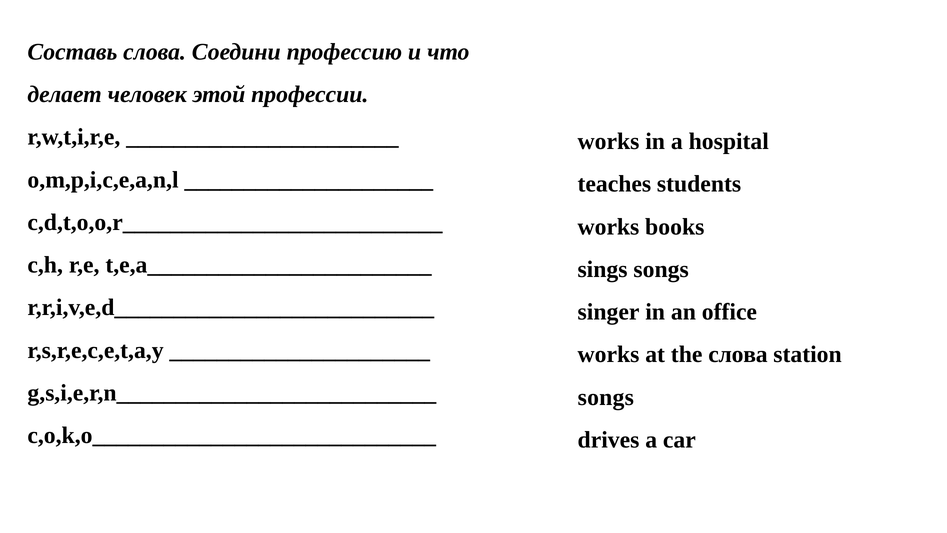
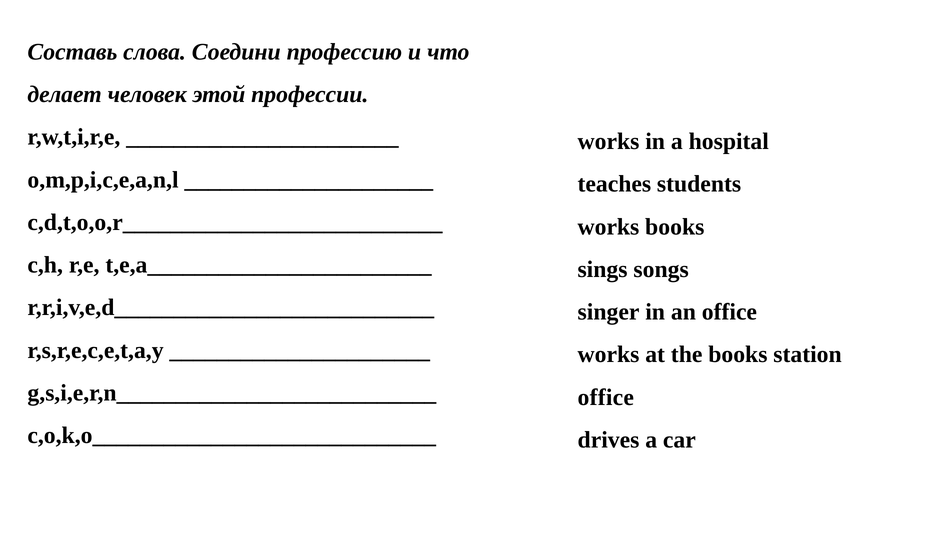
the слова: слова -> books
songs at (606, 397): songs -> office
